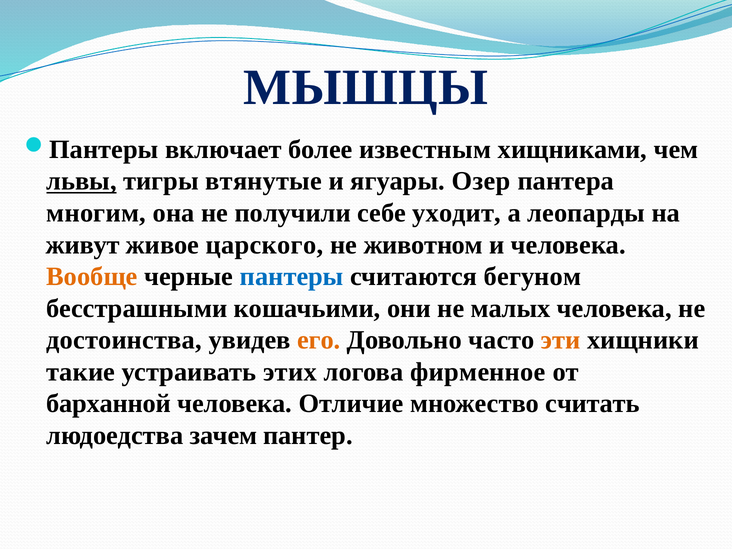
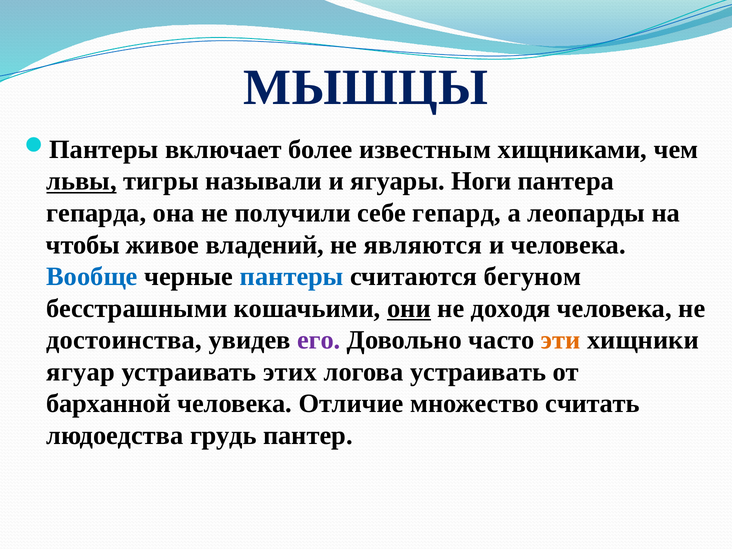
втянутые: втянутые -> называли
Озер: Озер -> Ноги
многим: многим -> гепарда
уходит: уходит -> гепард
живут: живут -> чтобы
царского: царского -> владений
животном: животном -> являются
Вообще colour: orange -> blue
они underline: none -> present
малых: малых -> доходя
его colour: orange -> purple
такие: такие -> ягуар
логова фирменное: фирменное -> устраивать
зачем: зачем -> грудь
